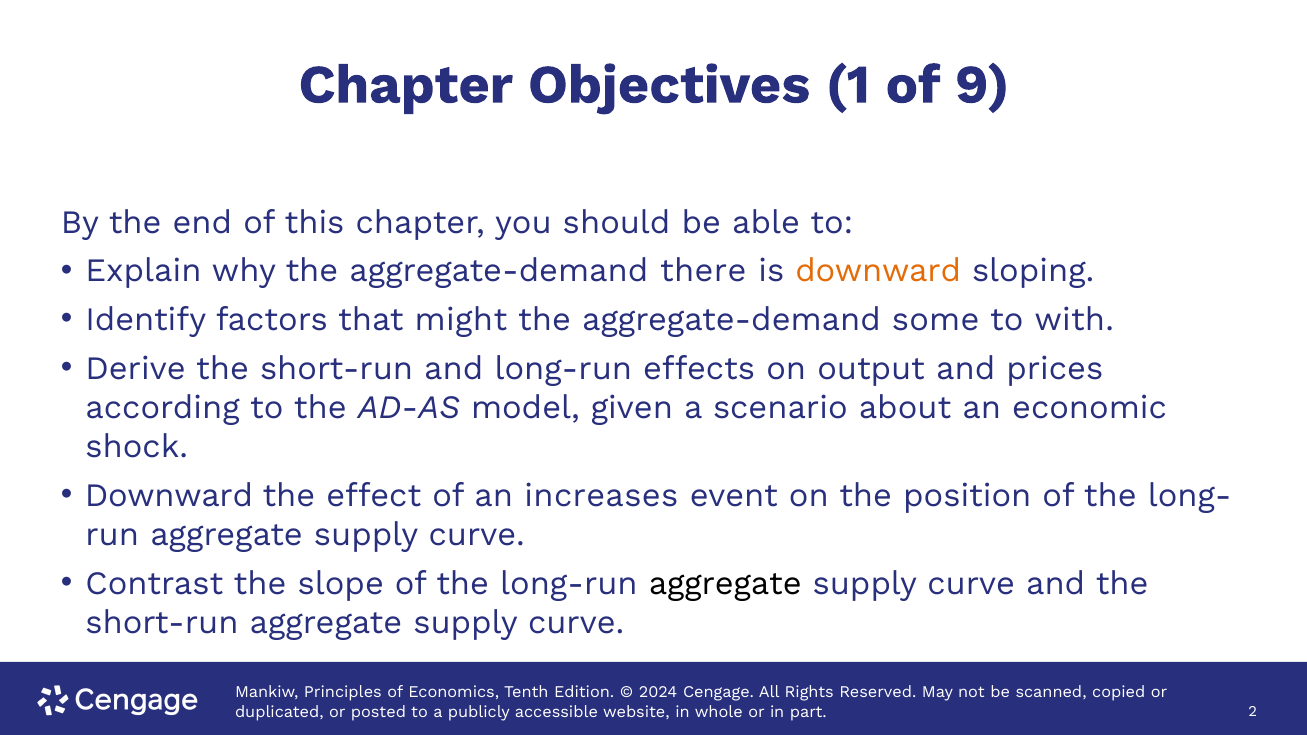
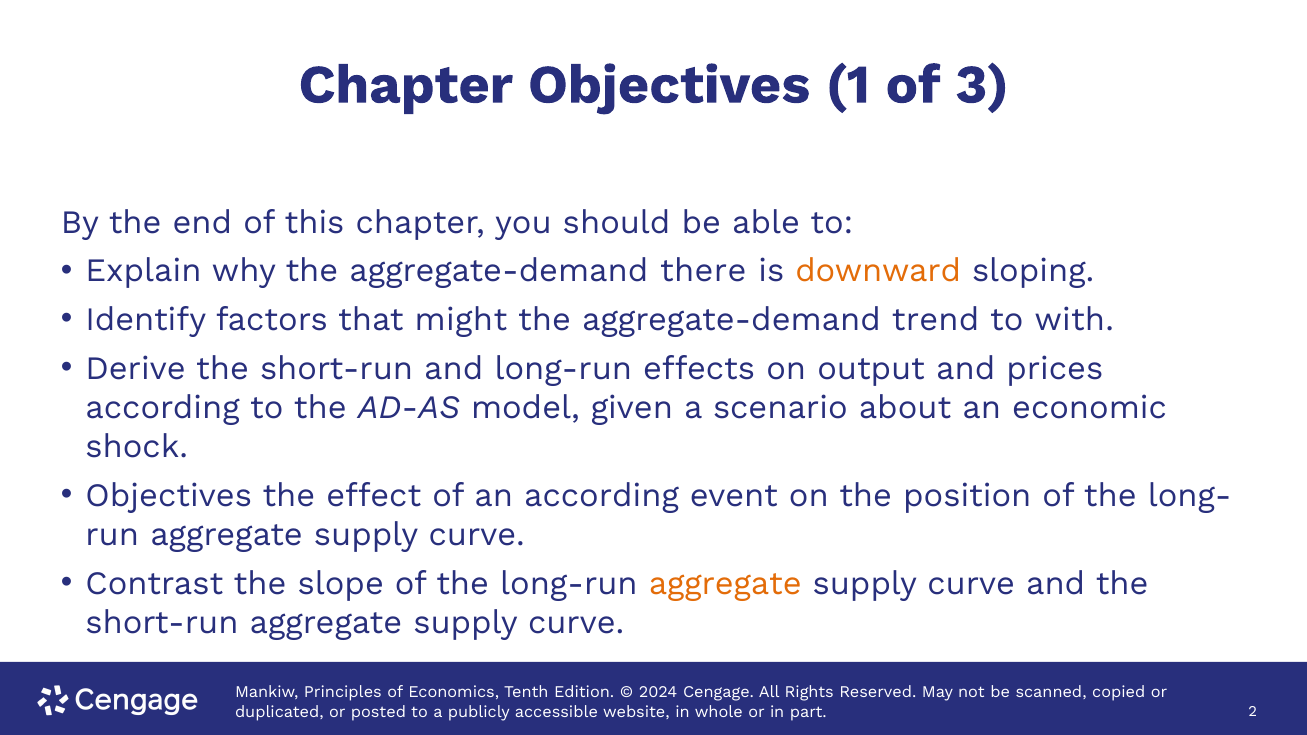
9: 9 -> 3
some: some -> trend
Downward at (169, 496): Downward -> Objectives
an increases: increases -> according
aggregate at (725, 584) colour: black -> orange
